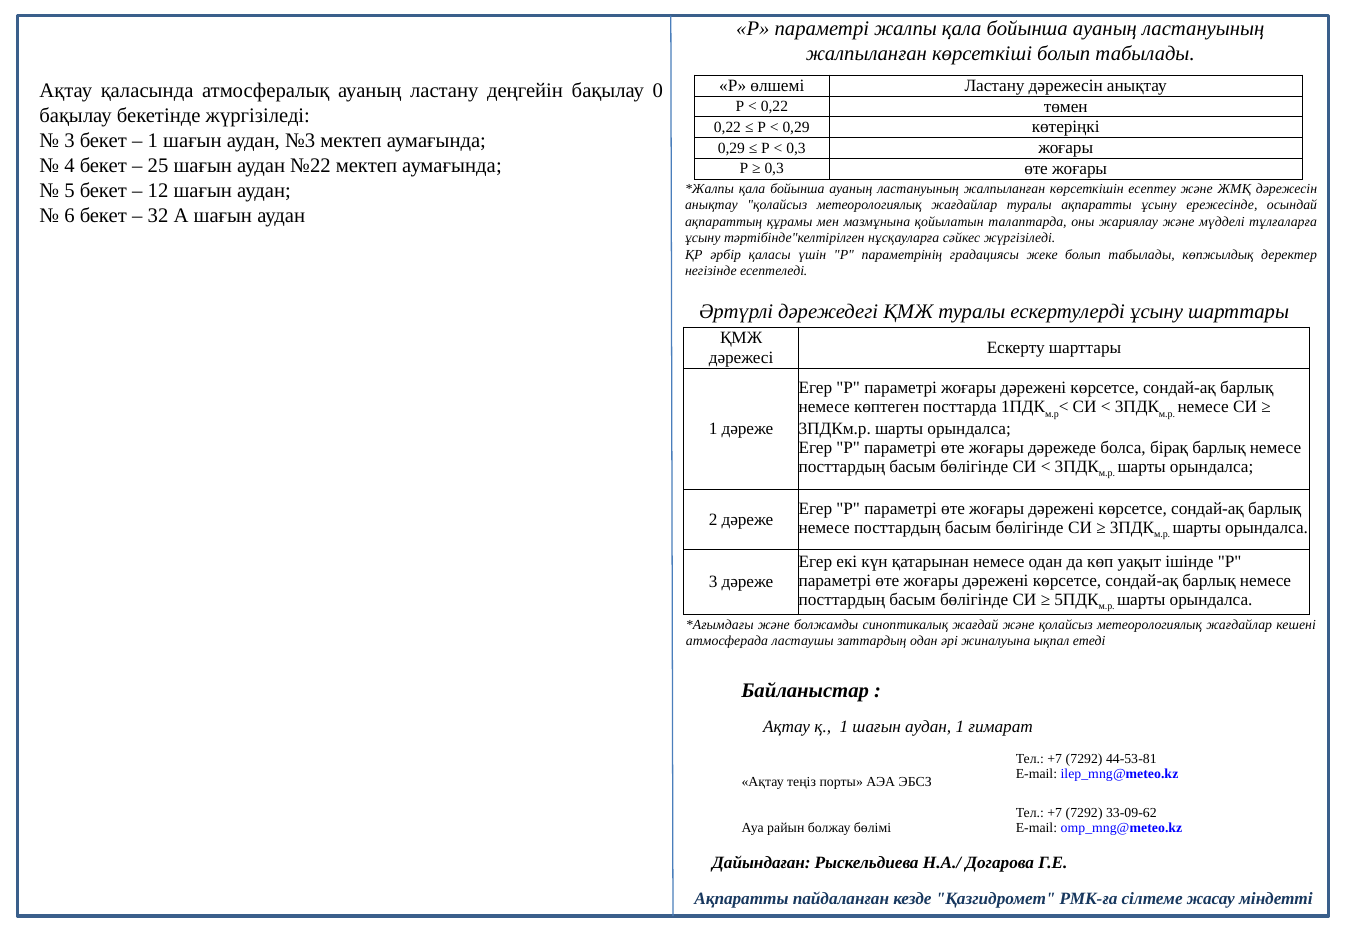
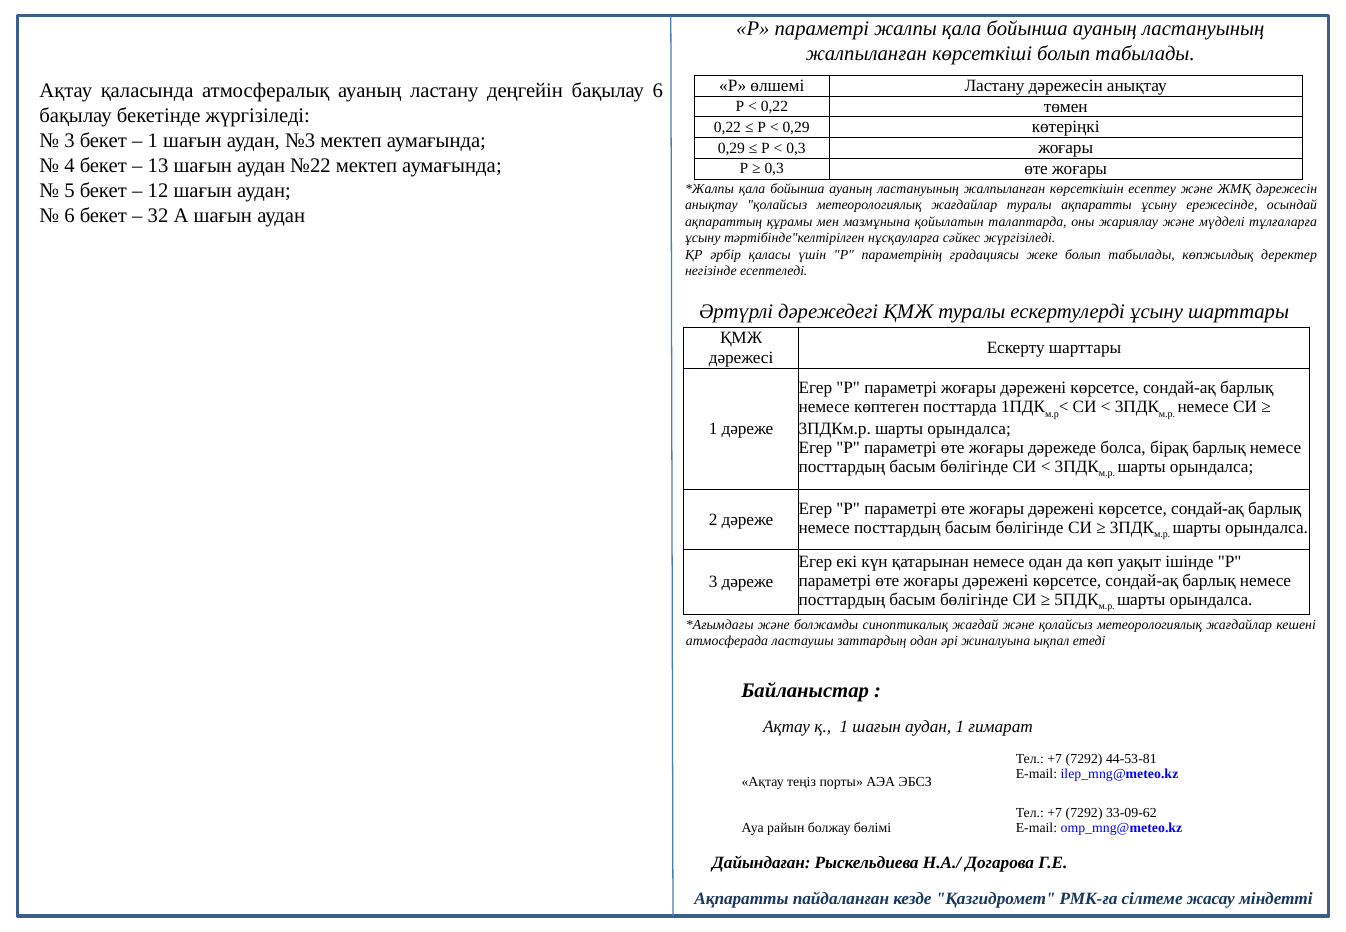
бақылау 0: 0 -> 6
25: 25 -> 13
